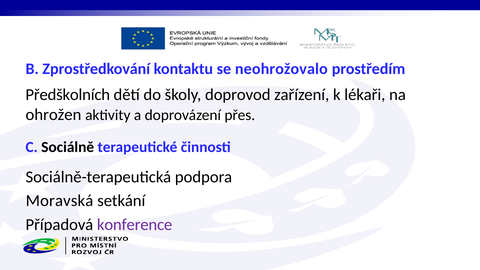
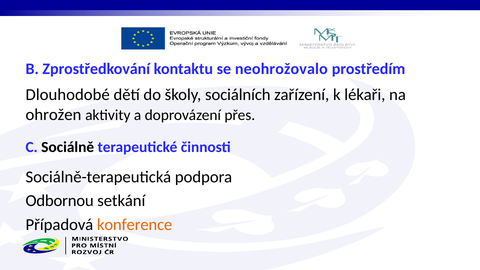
Předškolních: Předškolních -> Dlouhodobé
doprovod: doprovod -> sociálních
Moravská: Moravská -> Odbornou
konference colour: purple -> orange
